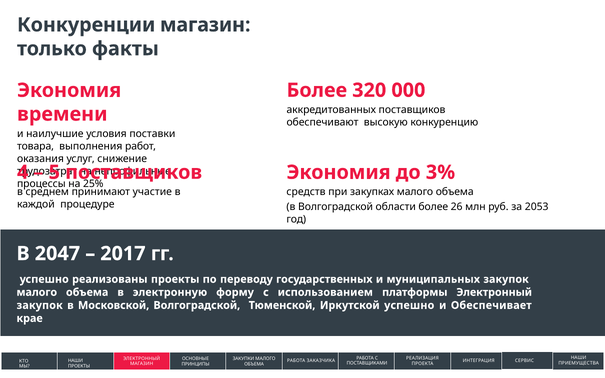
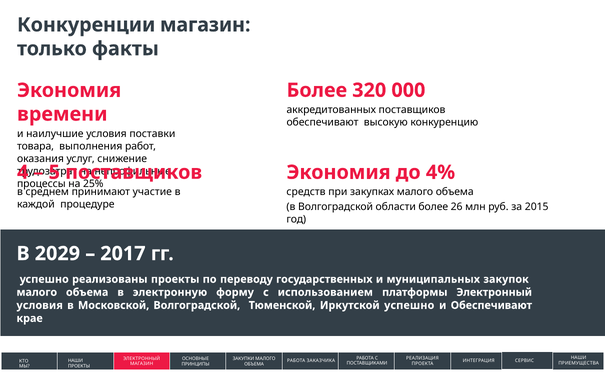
3%: 3% -> 4%
2053: 2053 -> 2015
2047: 2047 -> 2029
закупок at (40, 305): закупок -> условия
и Обеспечивает: Обеспечивает -> Обеспечивают
